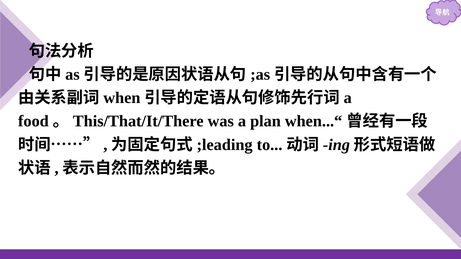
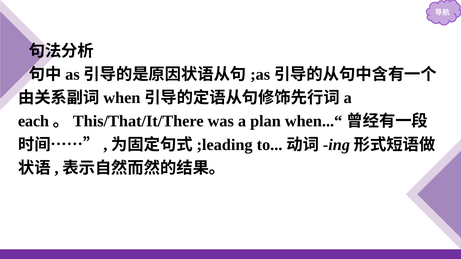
food: food -> each
